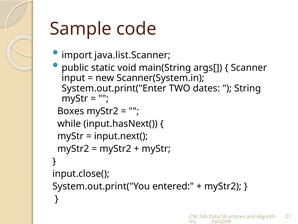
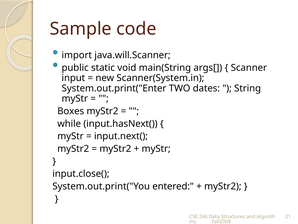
java.list.Scanner: java.list.Scanner -> java.will.Scanner
